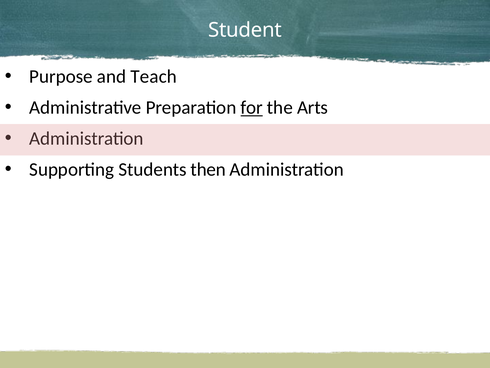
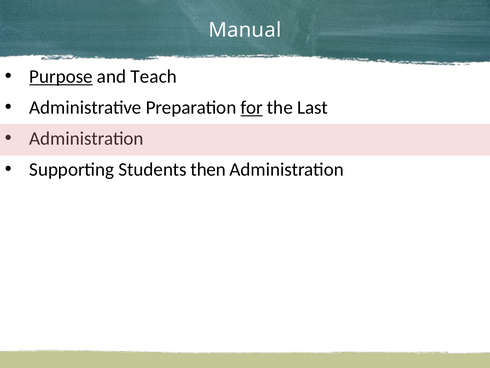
Student: Student -> Manual
Purpose underline: none -> present
Arts: Arts -> Last
